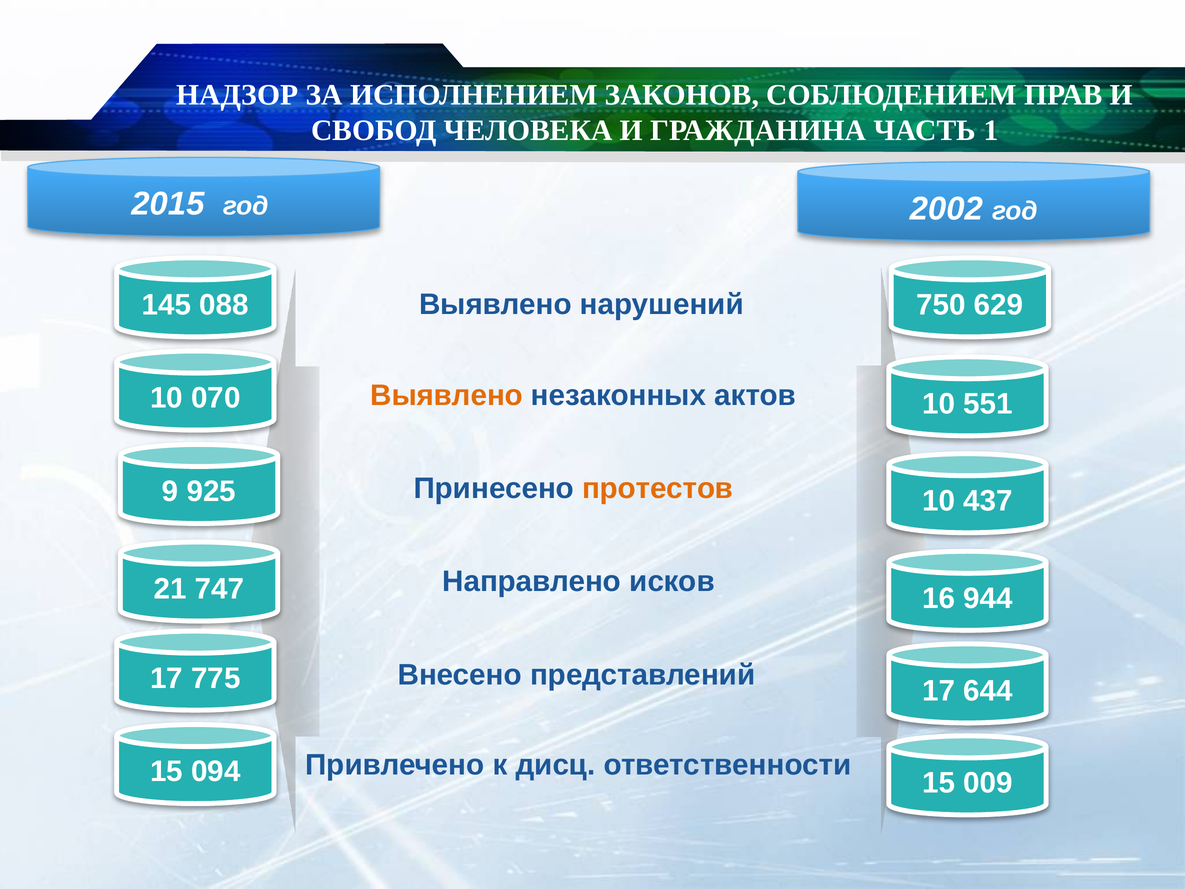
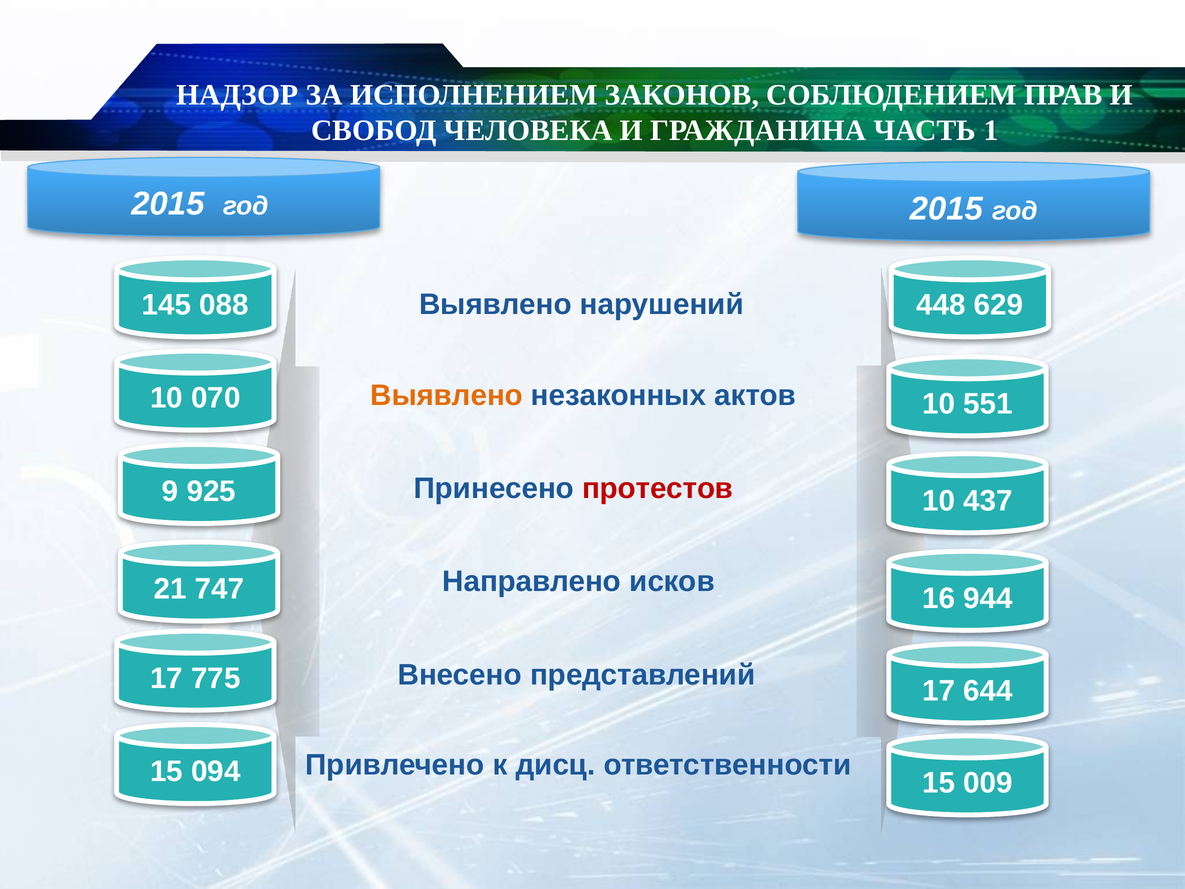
2002 at (946, 209): 2002 -> 2015
750: 750 -> 448
протестов colour: orange -> red
